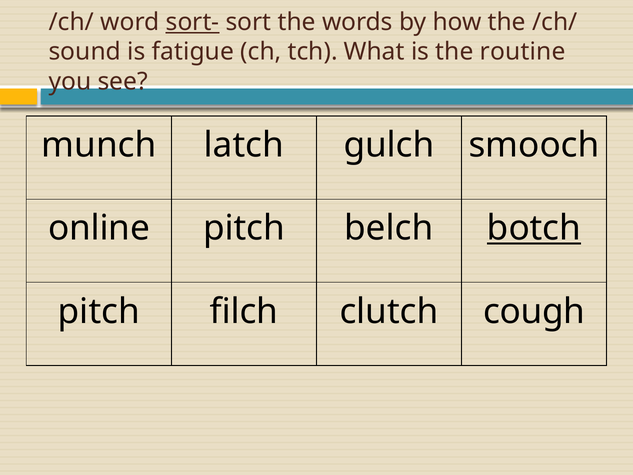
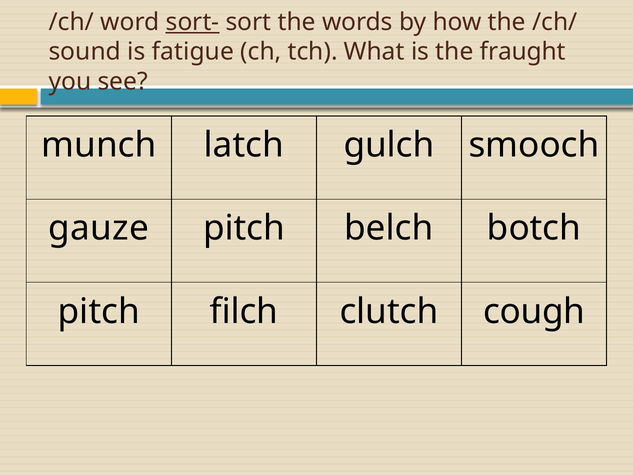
routine: routine -> fraught
online: online -> gauze
botch underline: present -> none
